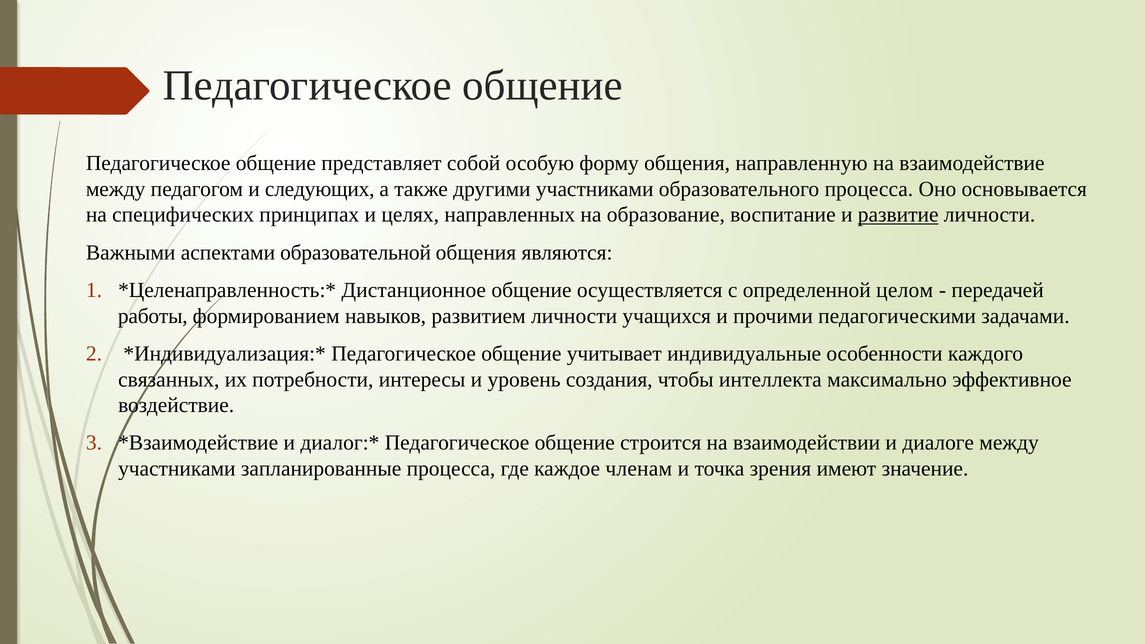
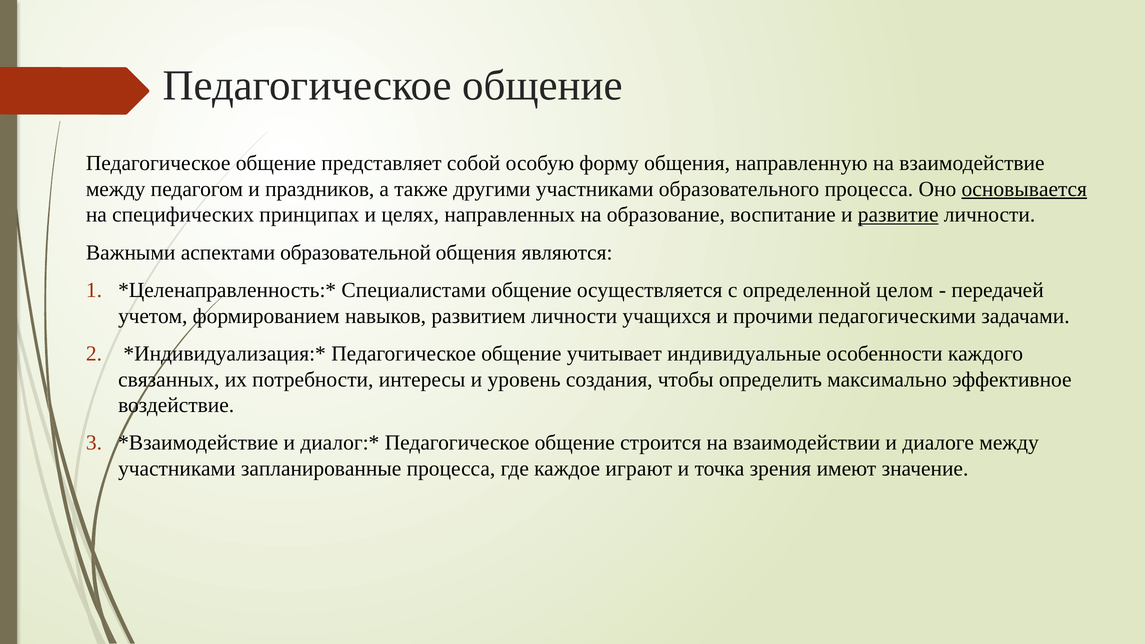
следующих: следующих -> праздников
основывается underline: none -> present
Дистанционное: Дистанционное -> Специалистами
работы: работы -> учетом
интеллекта: интеллекта -> определить
членам: членам -> играют
